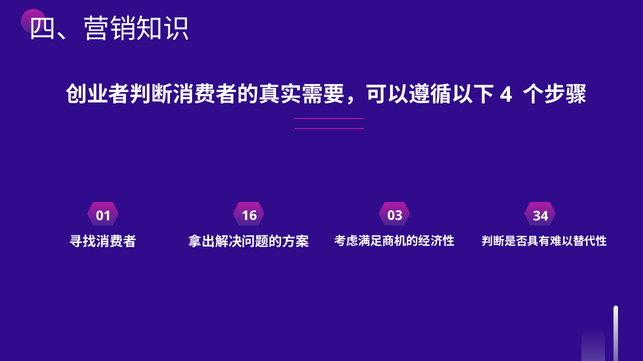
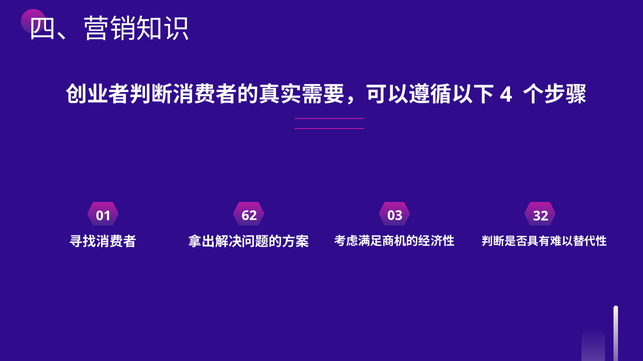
16: 16 -> 62
34: 34 -> 32
